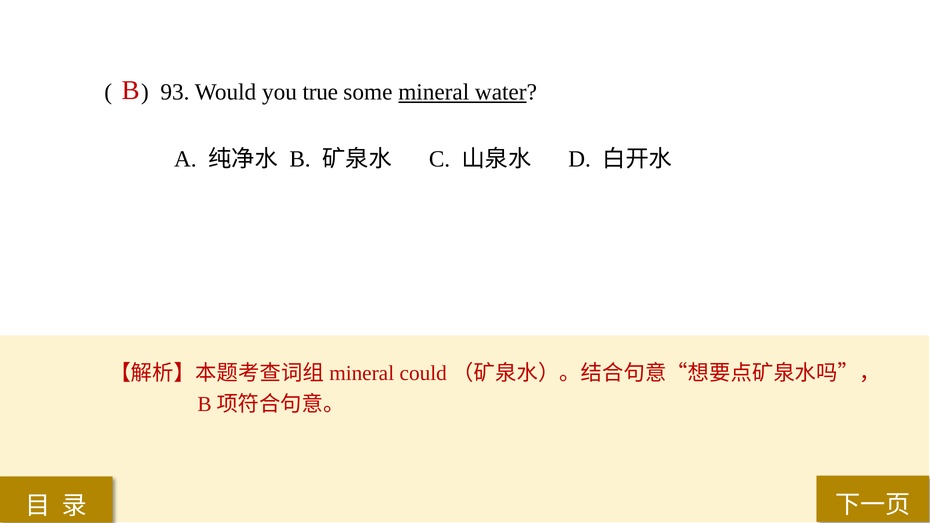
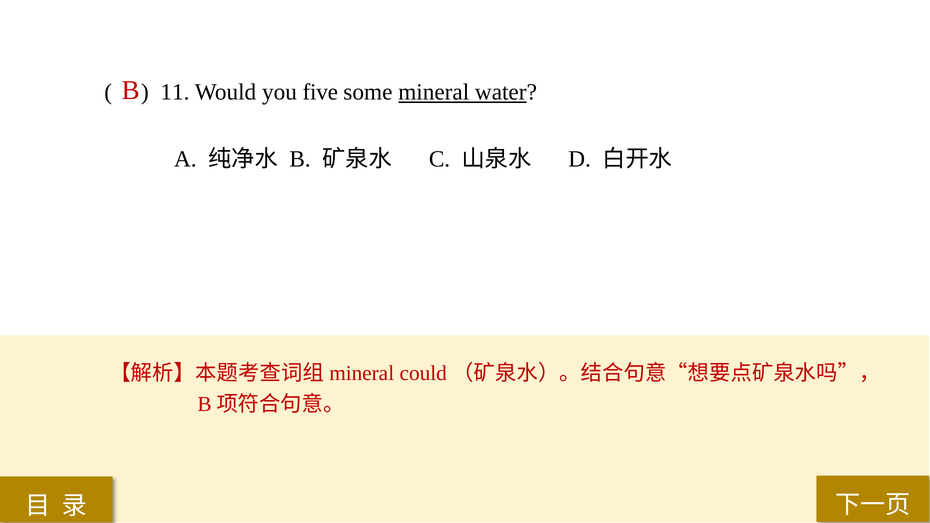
93: 93 -> 11
true: true -> five
